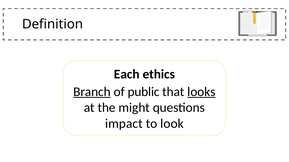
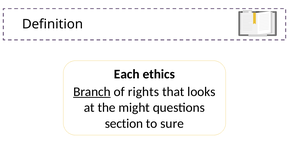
public: public -> rights
looks underline: present -> none
impact: impact -> section
look: look -> sure
